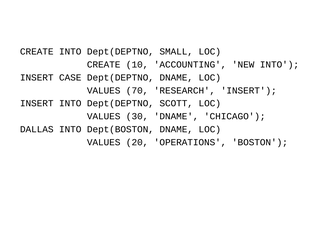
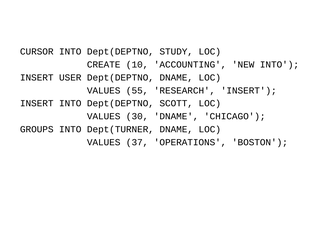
CREATE at (37, 52): CREATE -> CURSOR
SMALL: SMALL -> STUDY
CASE: CASE -> USER
70: 70 -> 55
DALLAS: DALLAS -> GROUPS
Dept(BOSTON: Dept(BOSTON -> Dept(TURNER
20: 20 -> 37
